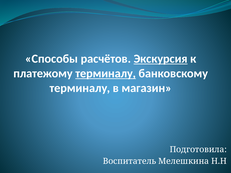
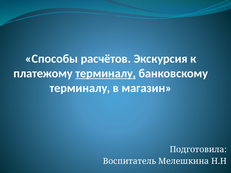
Экскурсия underline: present -> none
